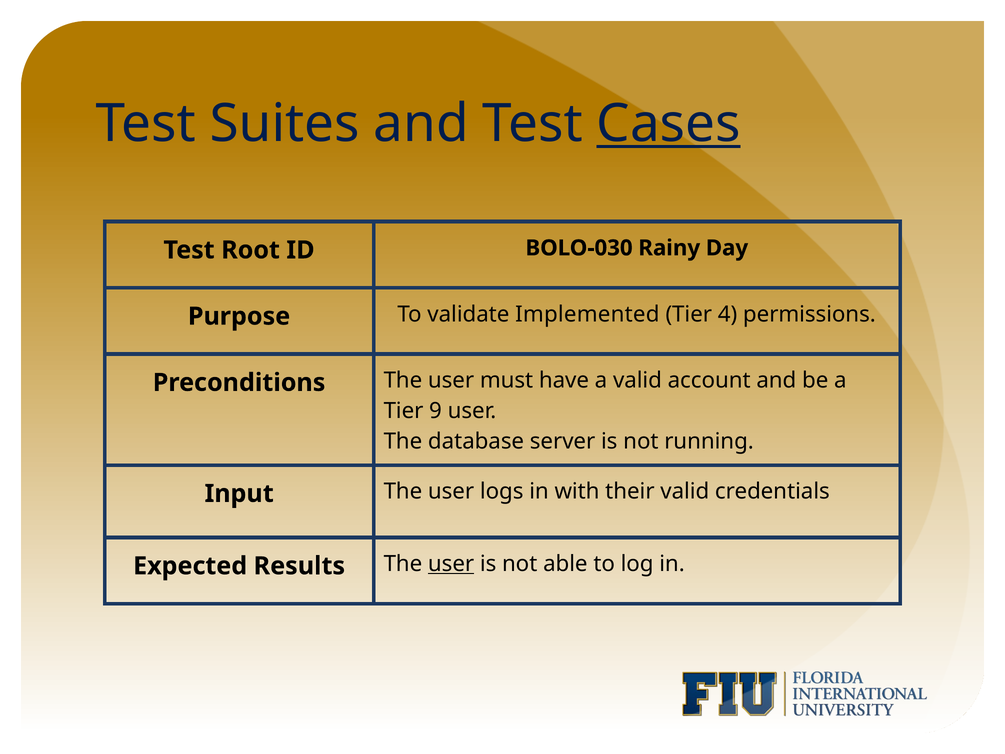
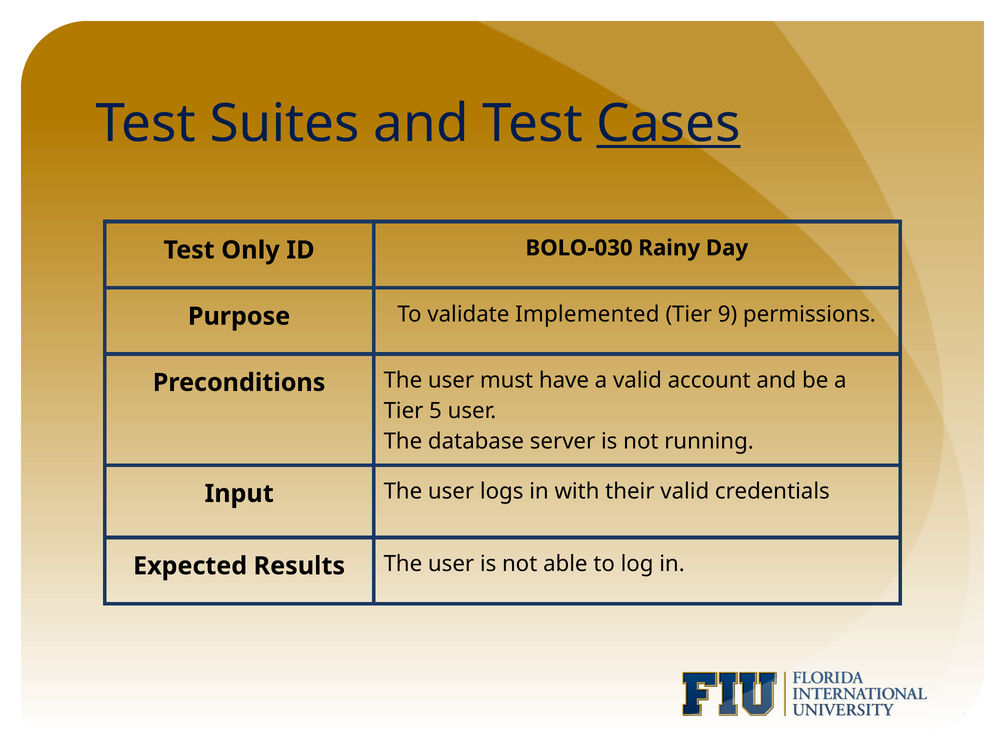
Root: Root -> Only
4: 4 -> 9
9: 9 -> 5
user at (451, 564) underline: present -> none
